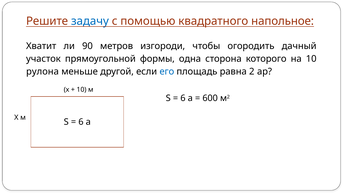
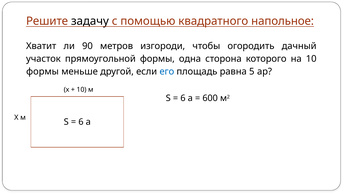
задачу colour: blue -> black
рулона at (42, 72): рулона -> формы
2: 2 -> 5
